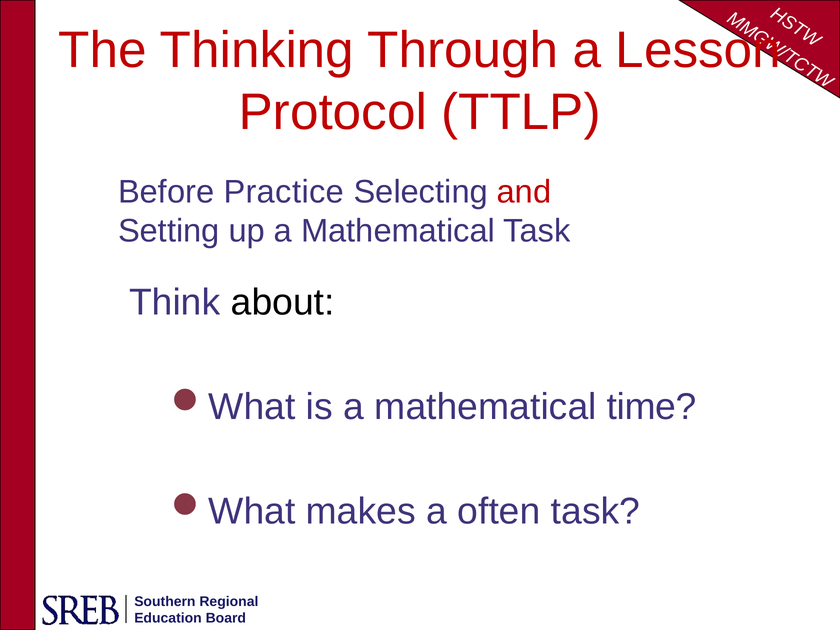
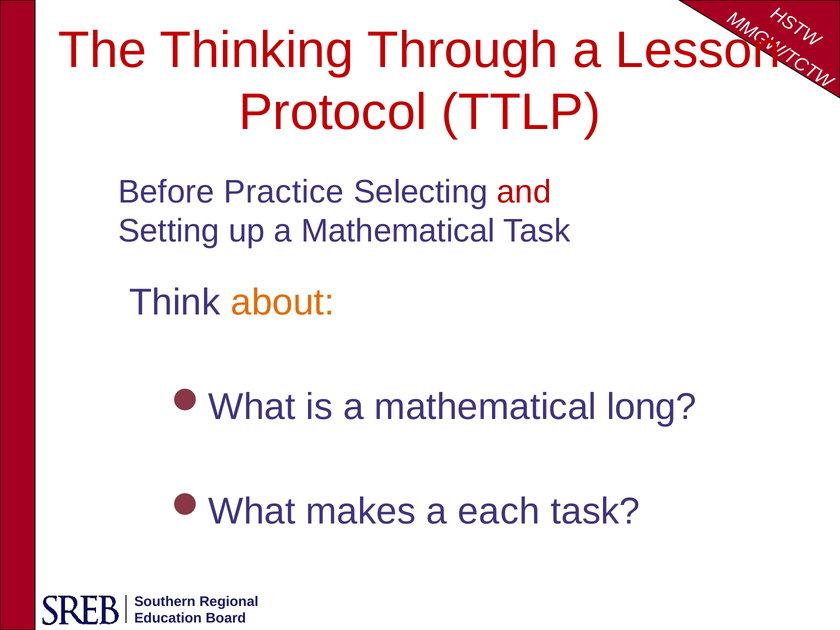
about colour: black -> orange
time: time -> long
often: often -> each
